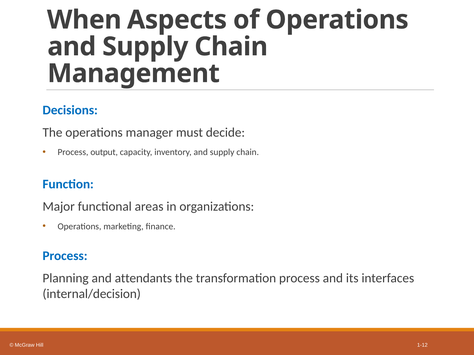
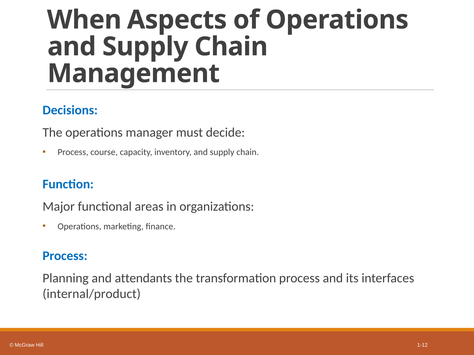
output: output -> course
internal/decision: internal/decision -> internal/product
